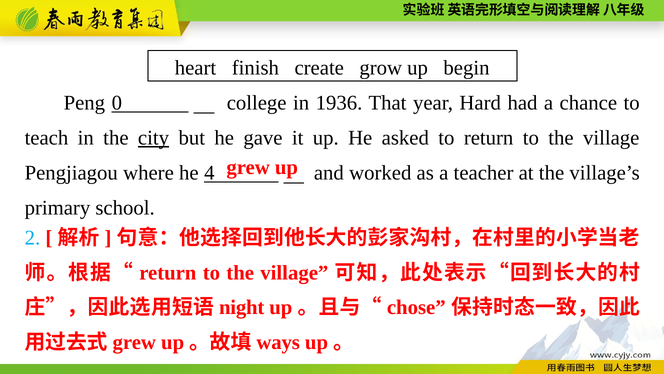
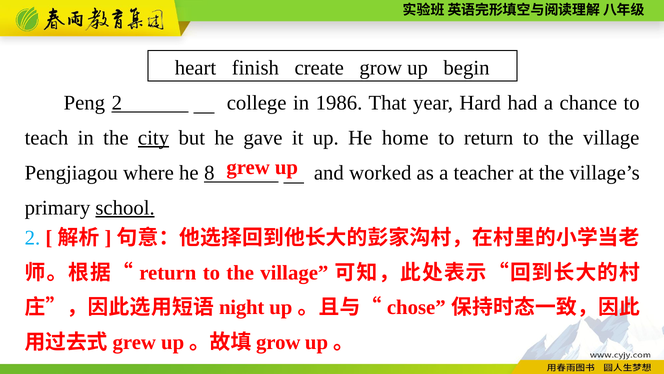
Peng 0: 0 -> 2
1936: 1936 -> 1986
asked: asked -> home
4: 4 -> 8
school underline: none -> present
ways at (278, 342): ways -> grow
